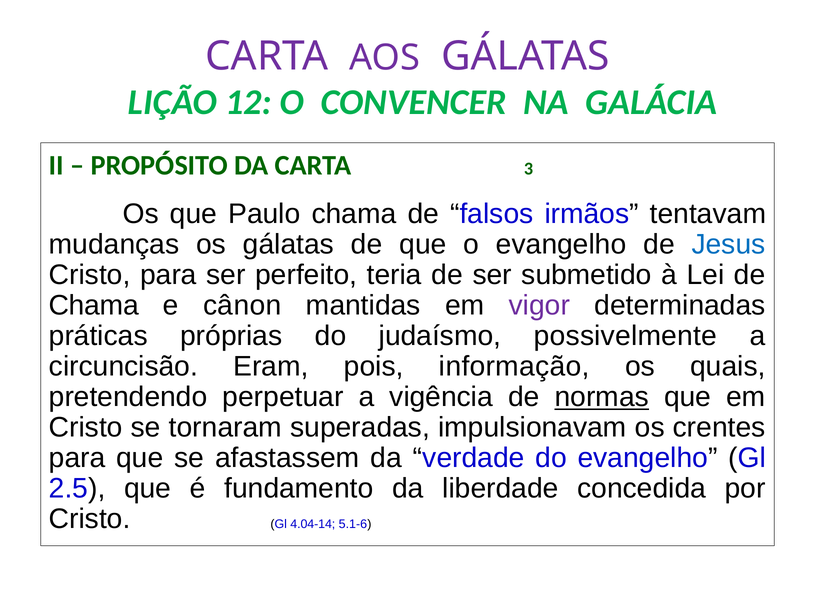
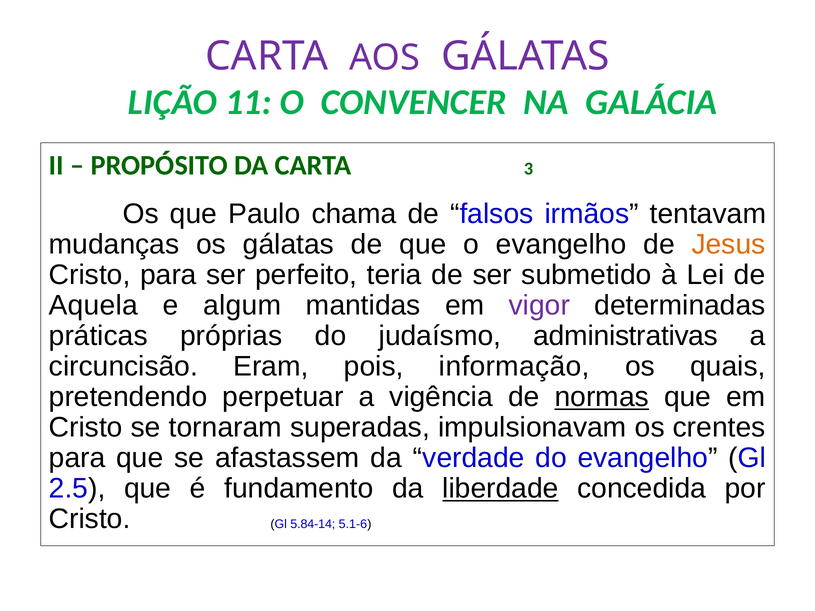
12: 12 -> 11
Jesus colour: blue -> orange
Chama at (94, 306): Chama -> Aquela
cânon: cânon -> algum
possivelmente: possivelmente -> administrativas
liberdade underline: none -> present
4.04-14: 4.04-14 -> 5.84-14
